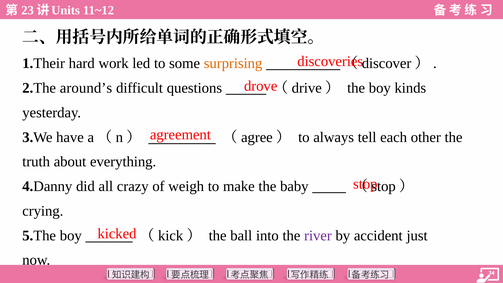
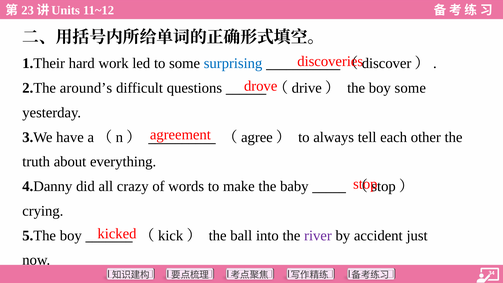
surprising colour: orange -> blue
boy kinds: kinds -> some
weigh: weigh -> words
